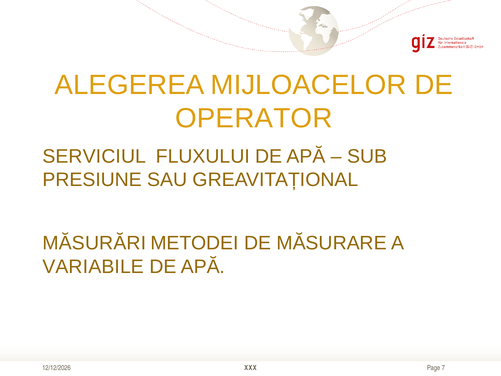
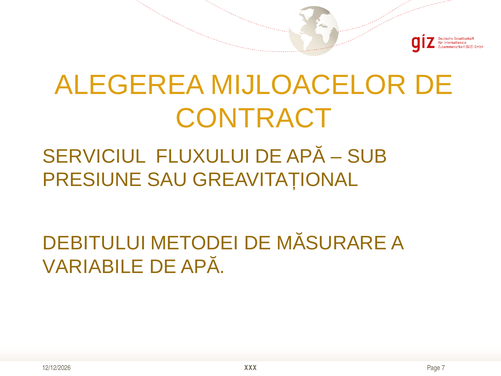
OPERATOR: OPERATOR -> CONTRACT
MĂSURĂRI: MĂSURĂRI -> DEBITULUI
